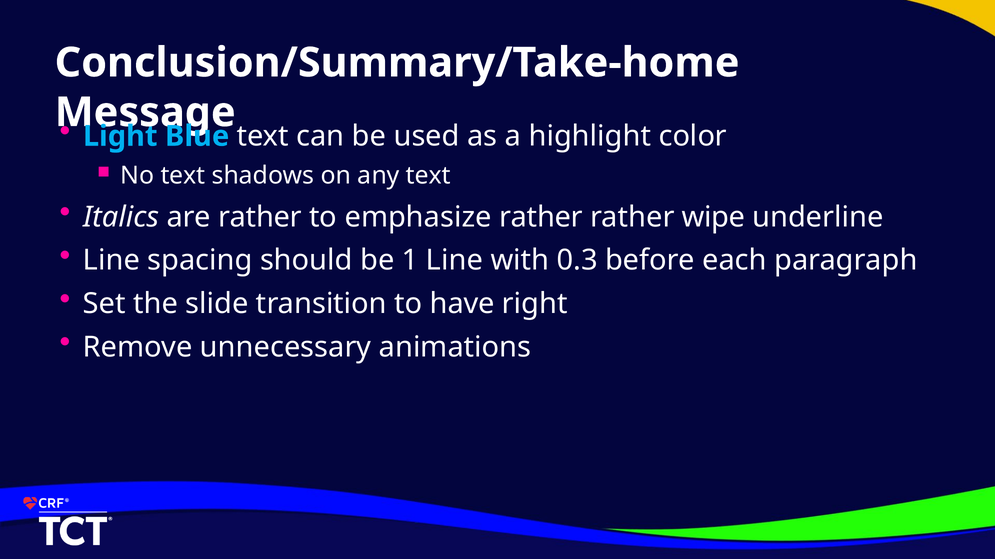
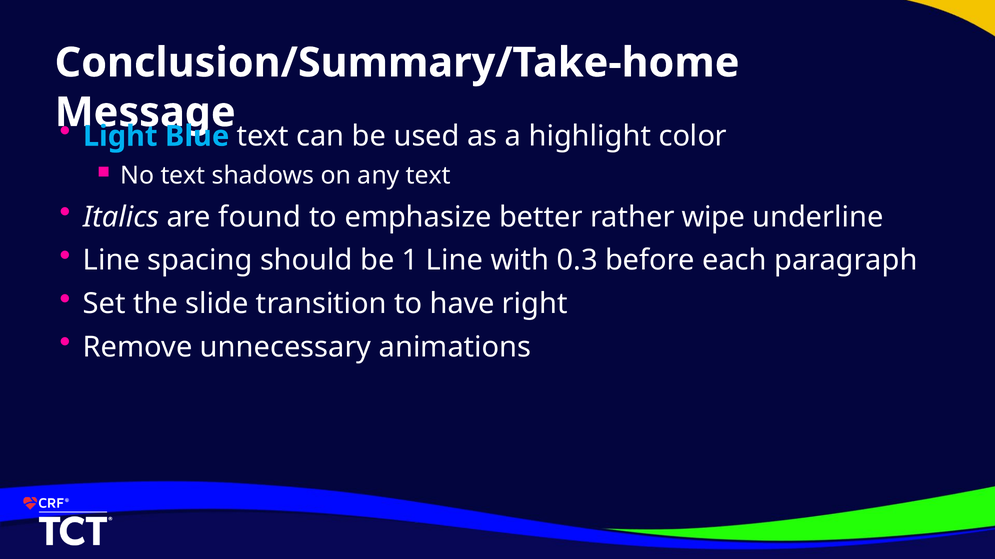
are rather: rather -> found
emphasize rather: rather -> better
